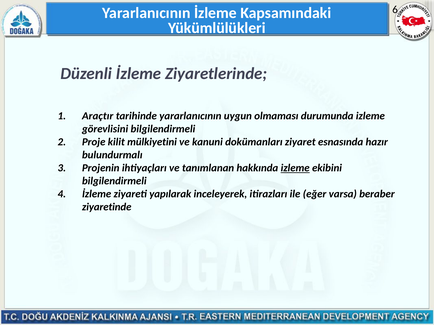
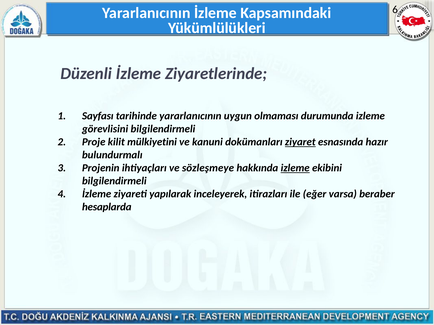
Araçtır: Araçtır -> Sayfası
ziyaret underline: none -> present
tanımlanan: tanımlanan -> sözleşmeye
ziyaretinde: ziyaretinde -> hesaplarda
